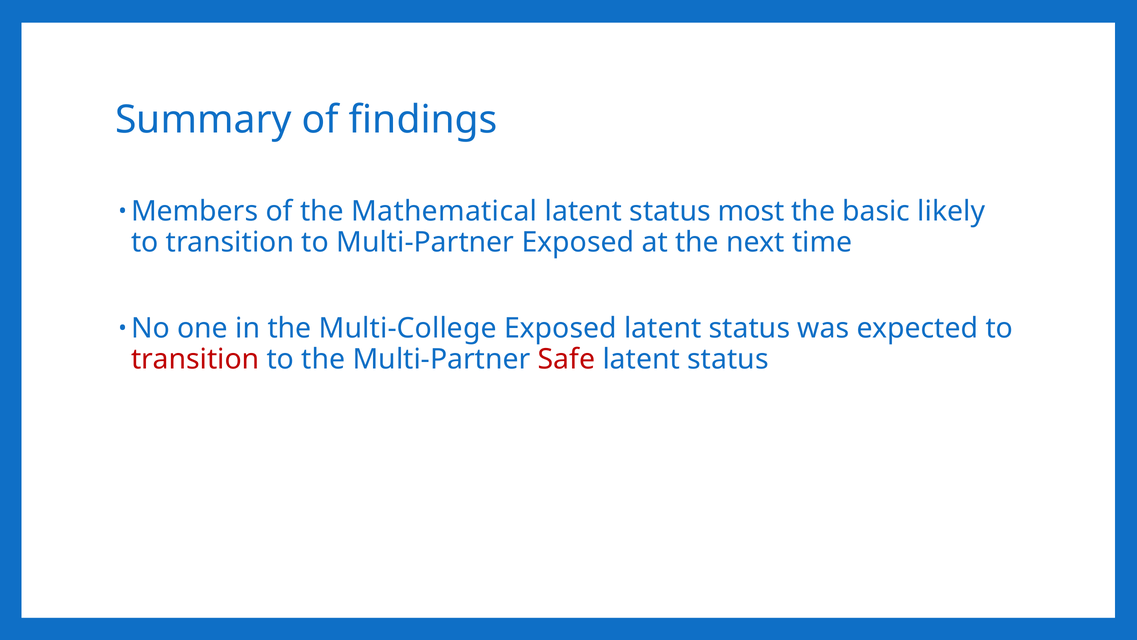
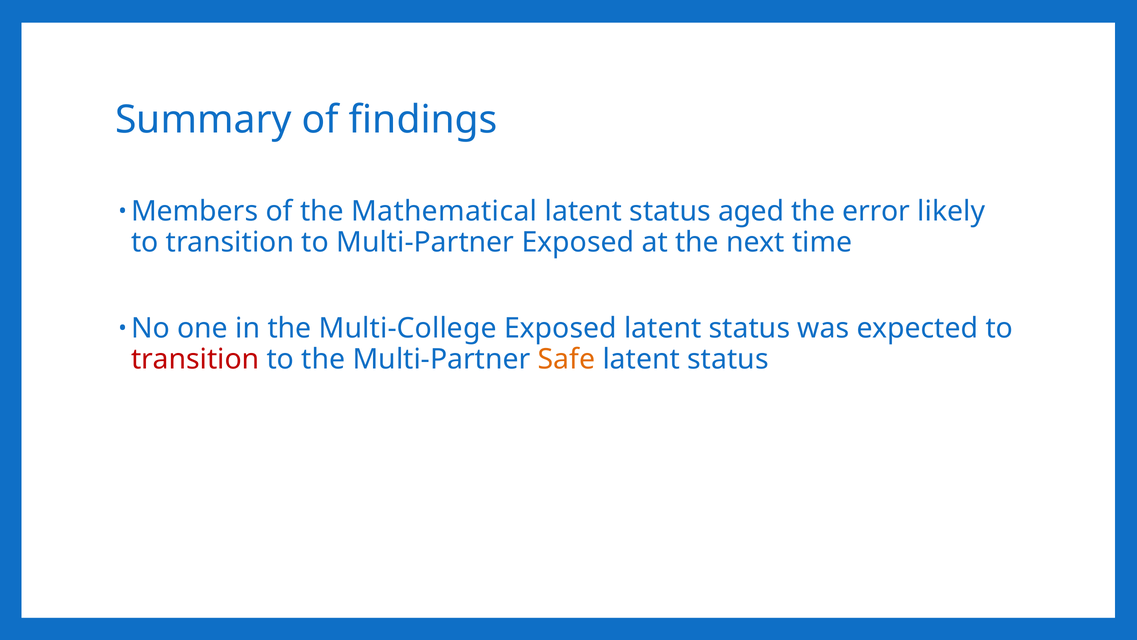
most: most -> aged
basic: basic -> error
Safe colour: red -> orange
